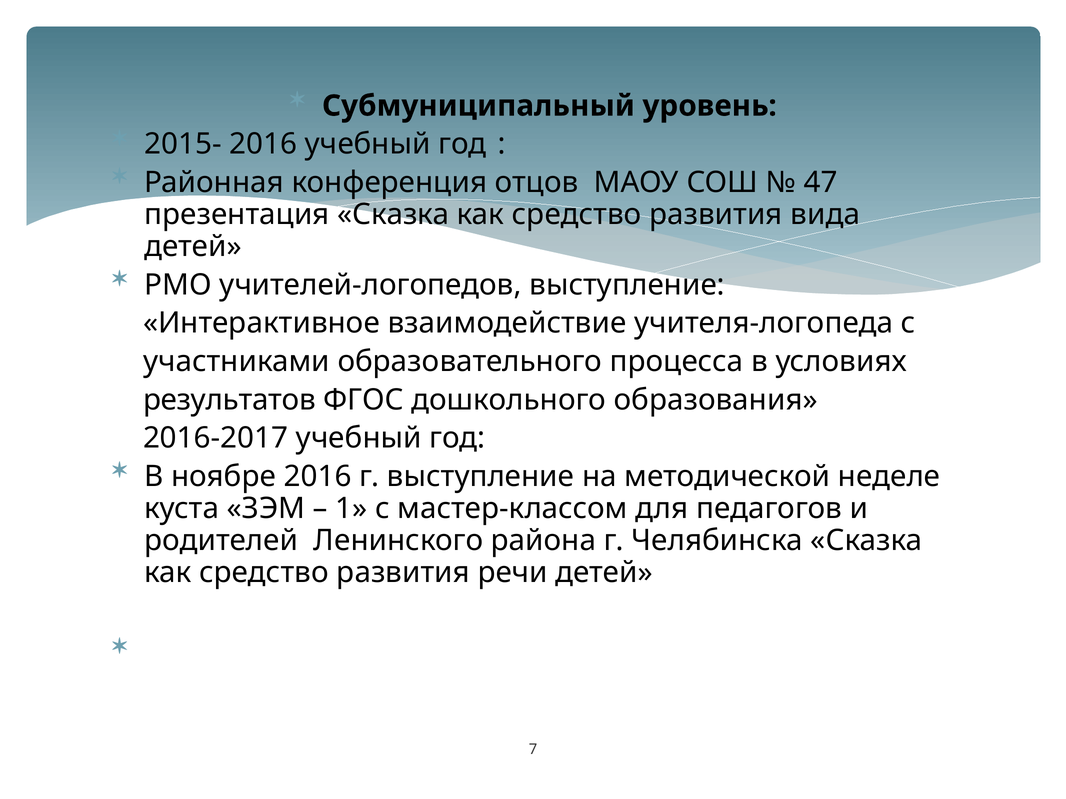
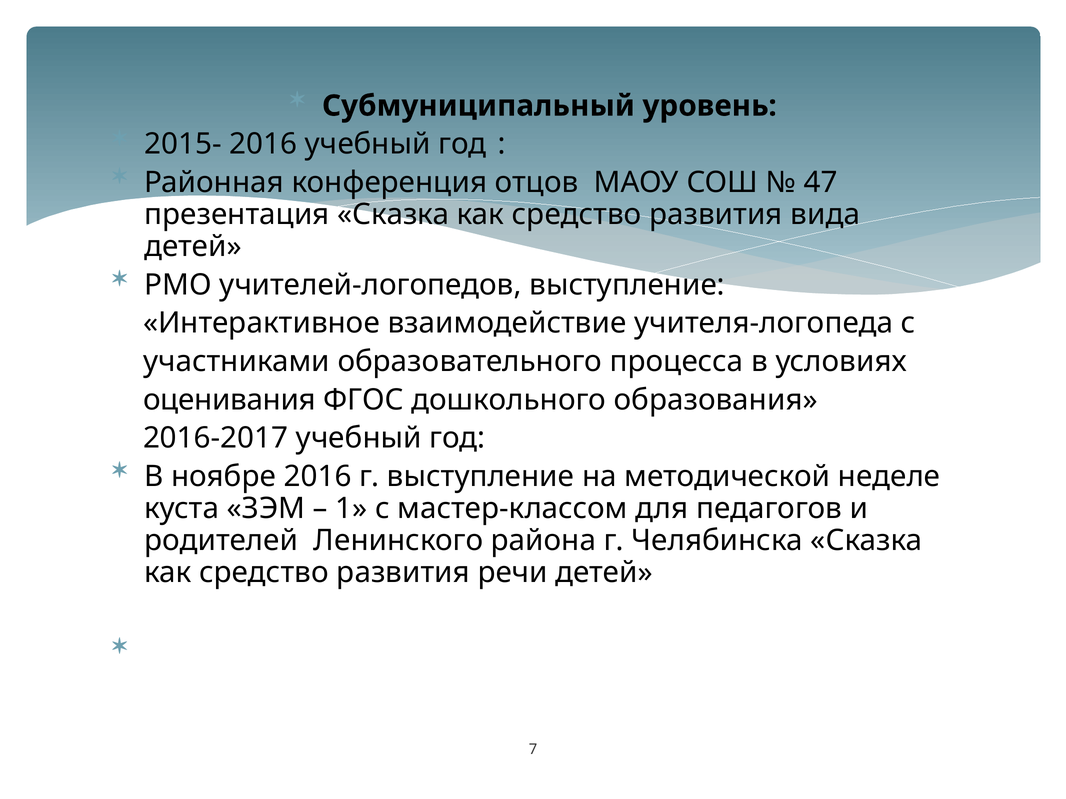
результатов: результатов -> оценивания
